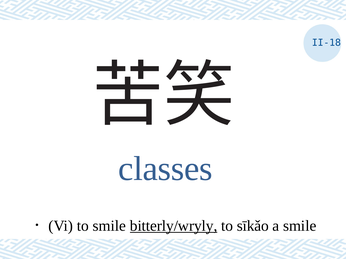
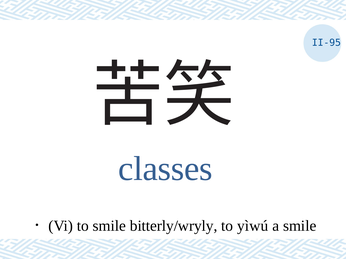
II-18: II-18 -> II-95
bitterly/wryly underline: present -> none
sīkǎo: sīkǎo -> yìwú
